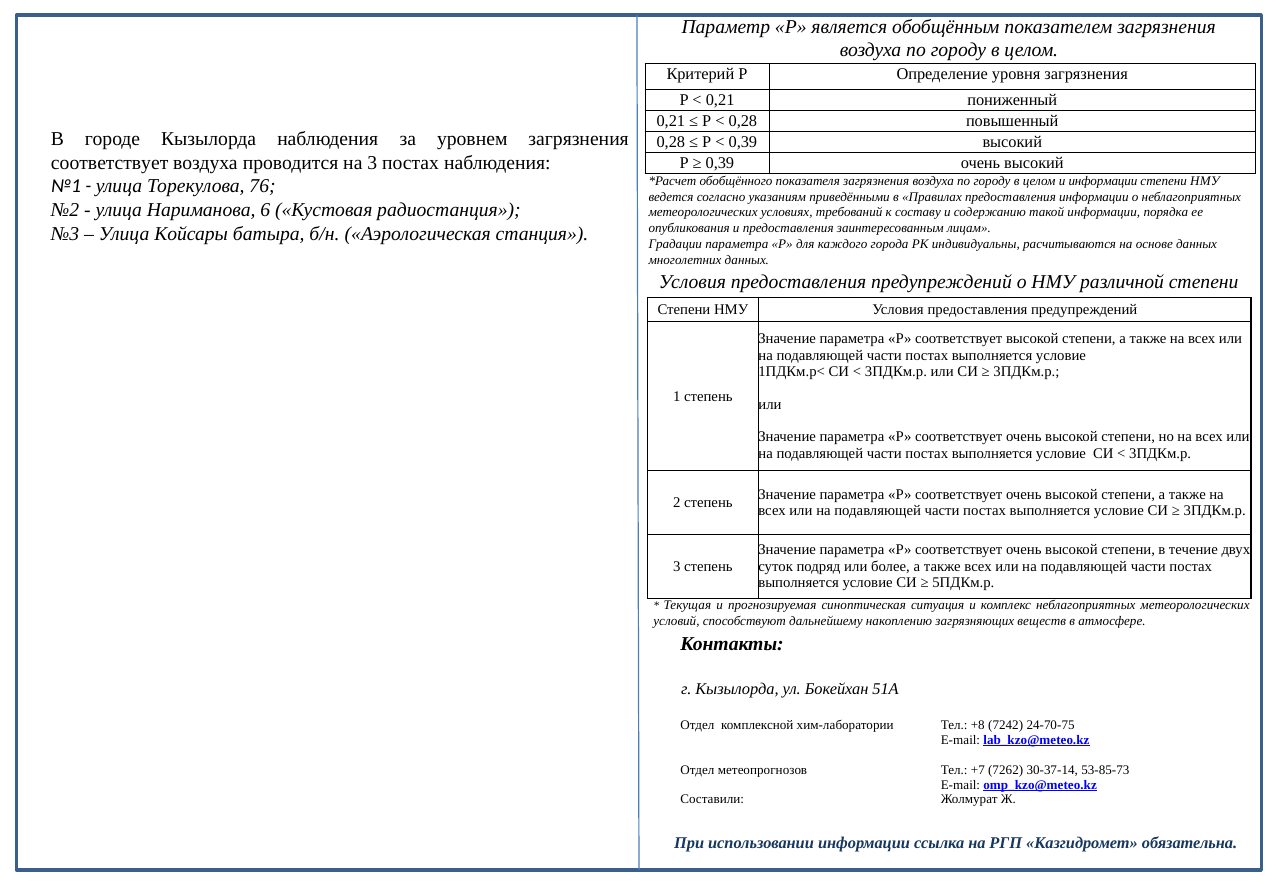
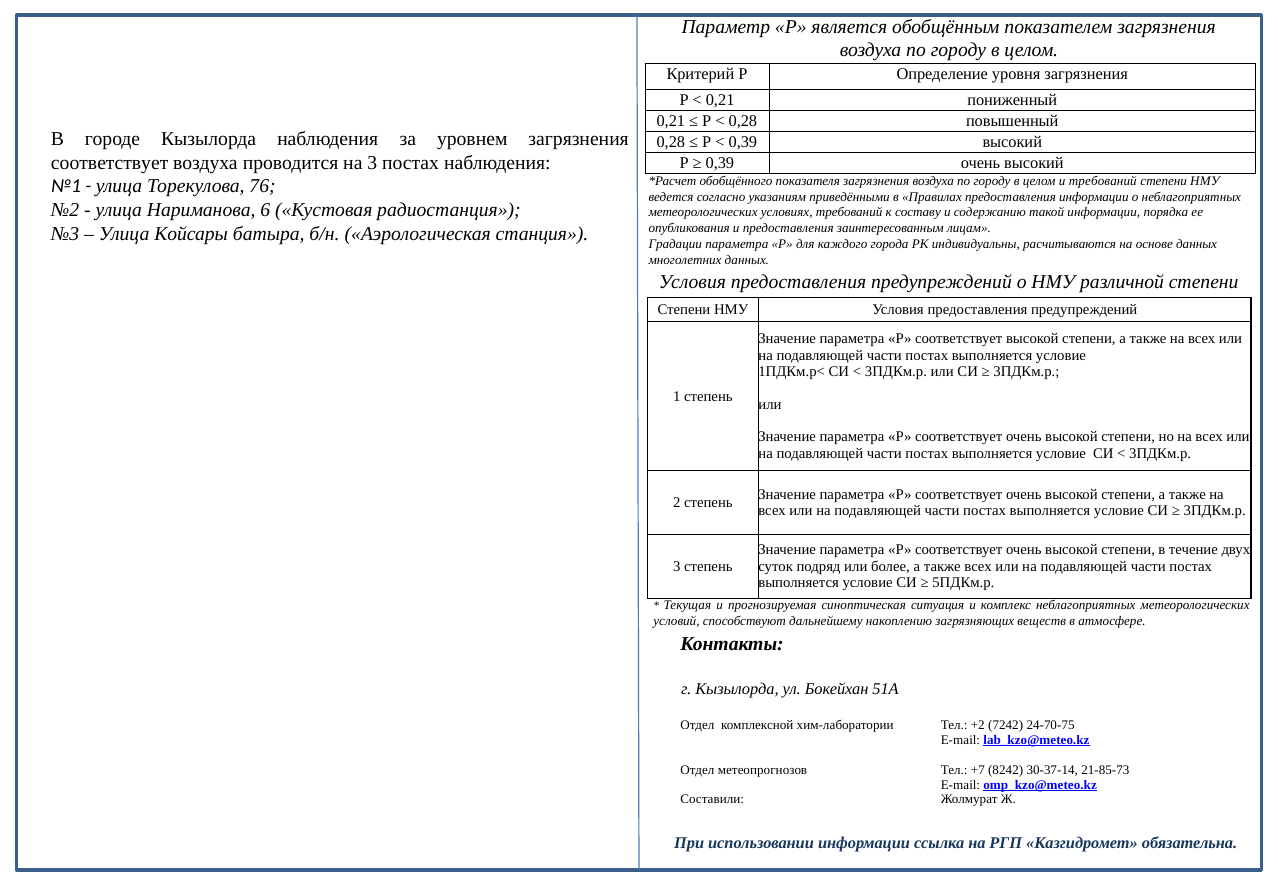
и информации: информации -> требований
+8: +8 -> +2
7262: 7262 -> 8242
53-85-73: 53-85-73 -> 21-85-73
